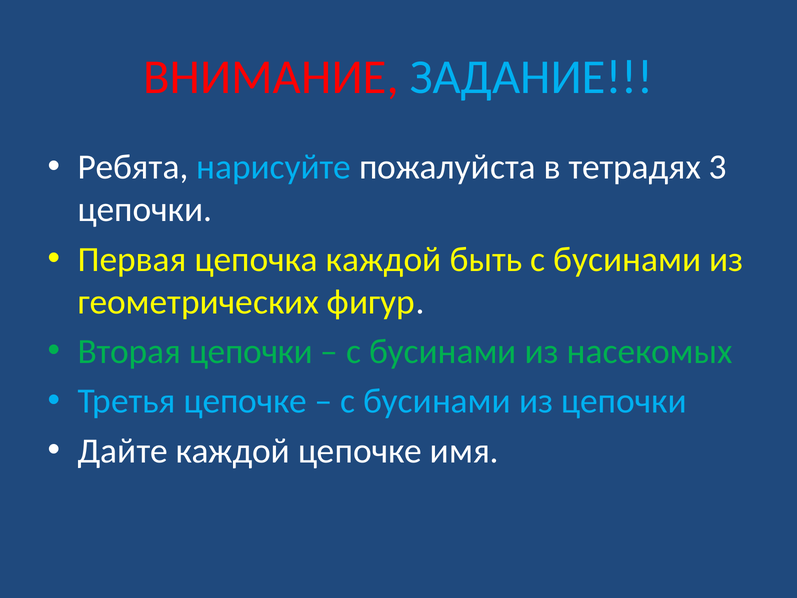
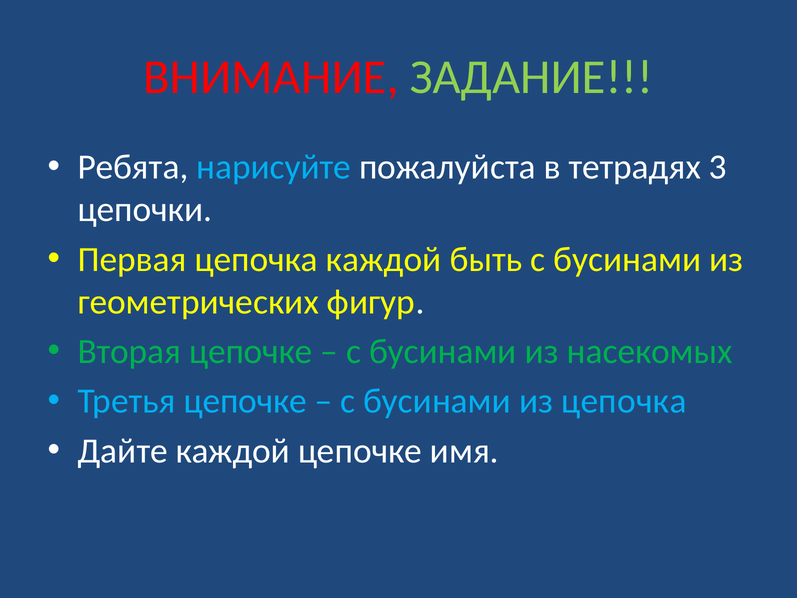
ЗАДАНИЕ colour: light blue -> light green
Вторая цепочки: цепочки -> цепочке
из цепочки: цепочки -> цепочка
